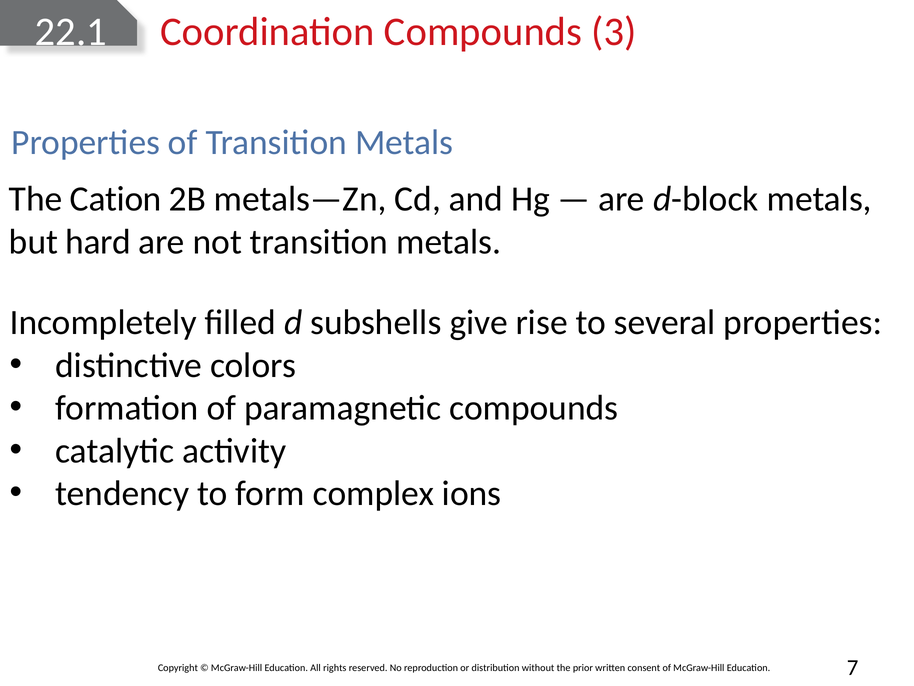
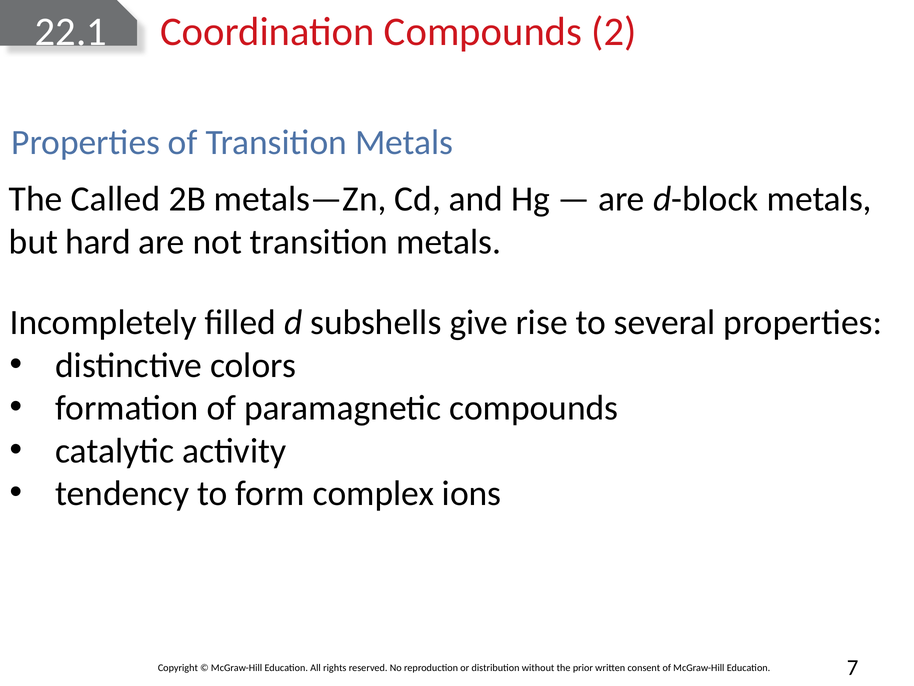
3: 3 -> 2
Cation: Cation -> Called
